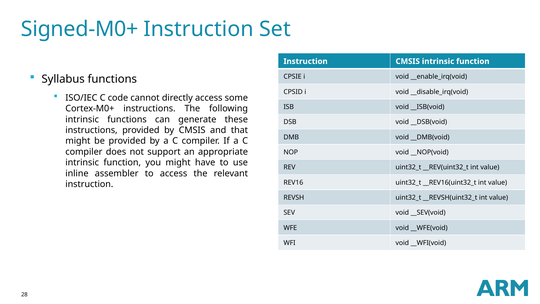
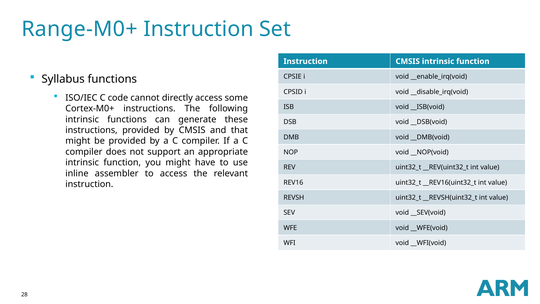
Signed-M0+: Signed-M0+ -> Range-M0+
